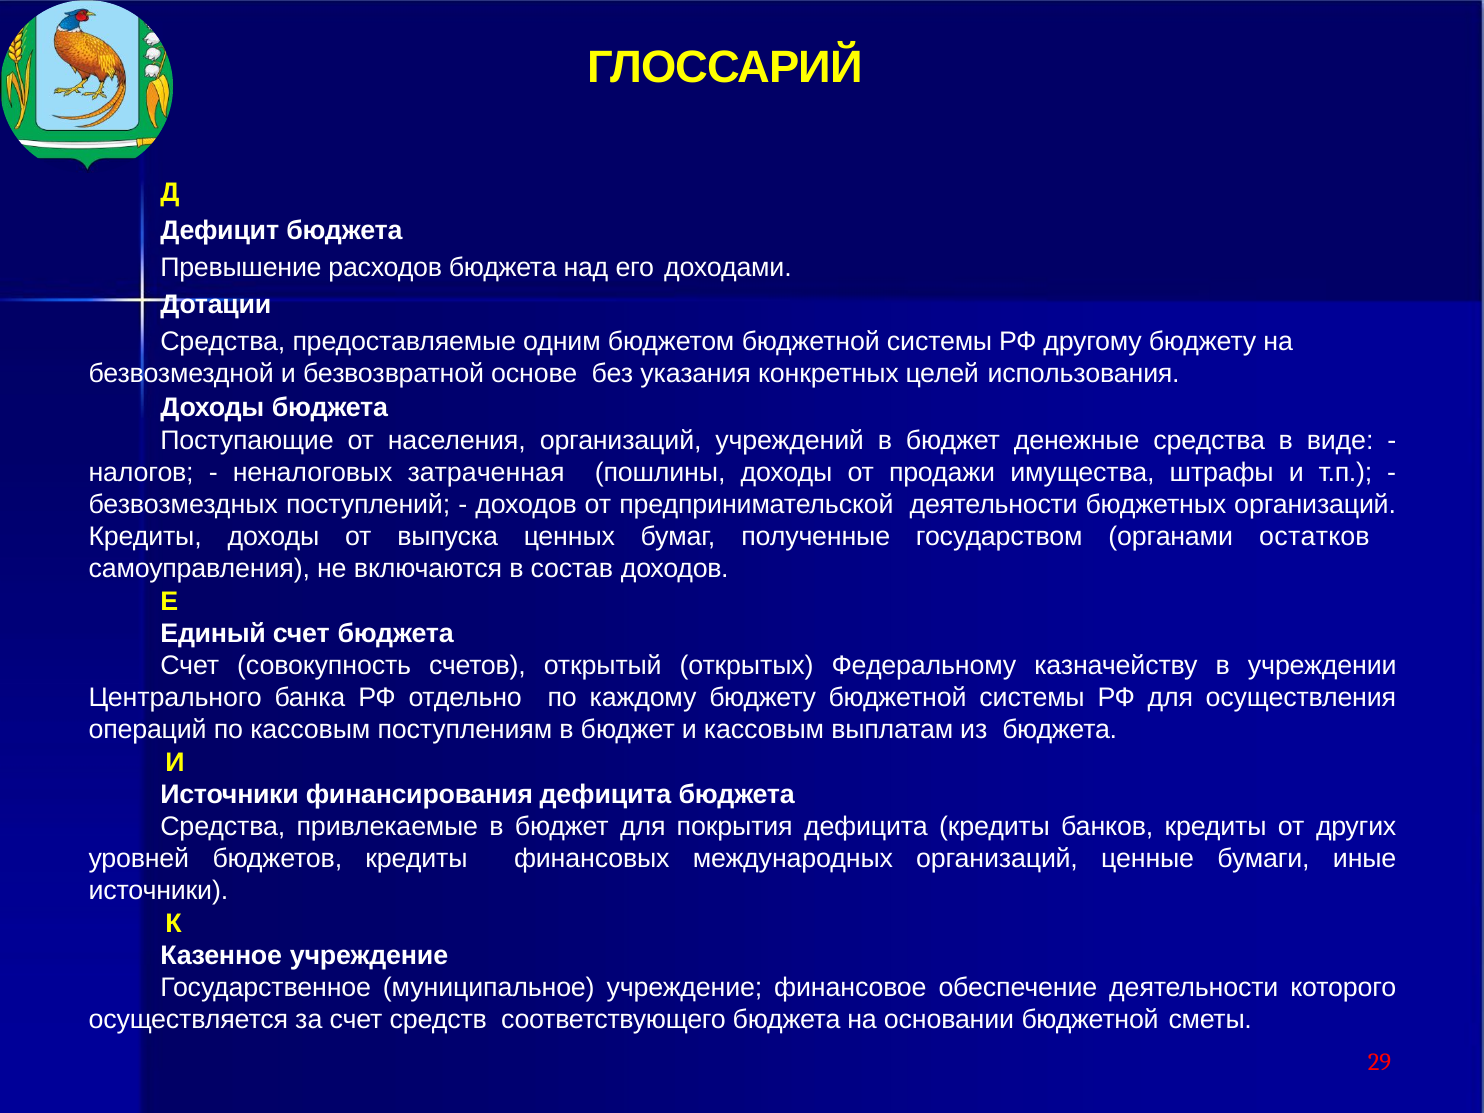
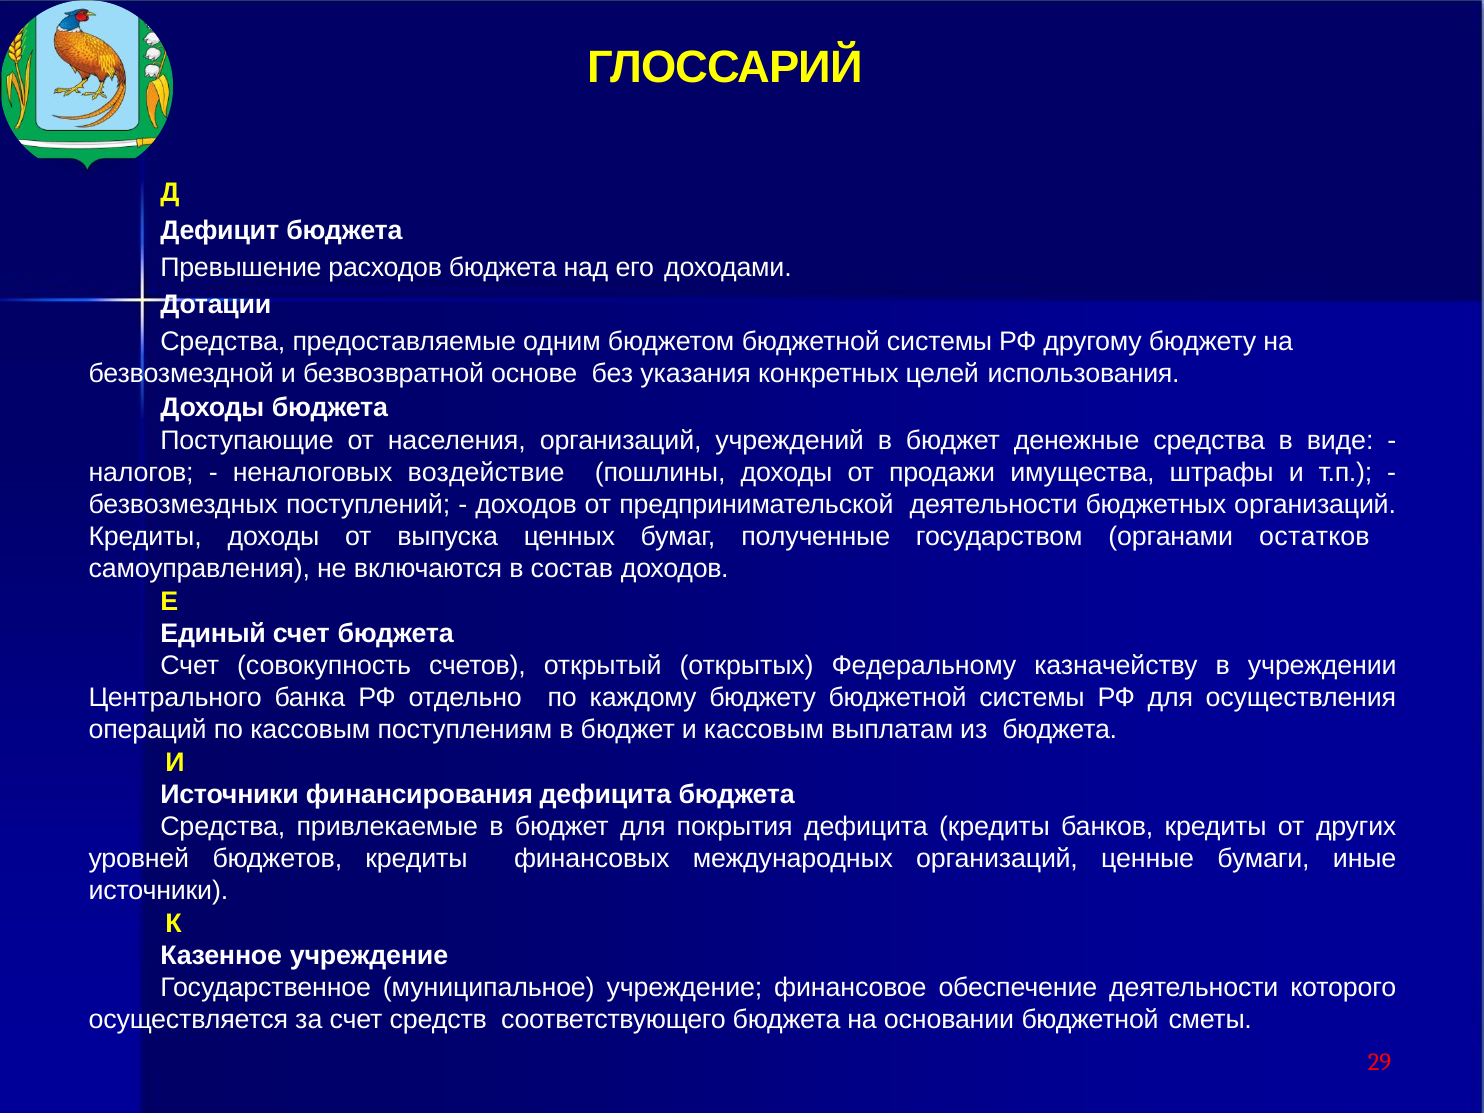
затраченная: затраченная -> воздействие
